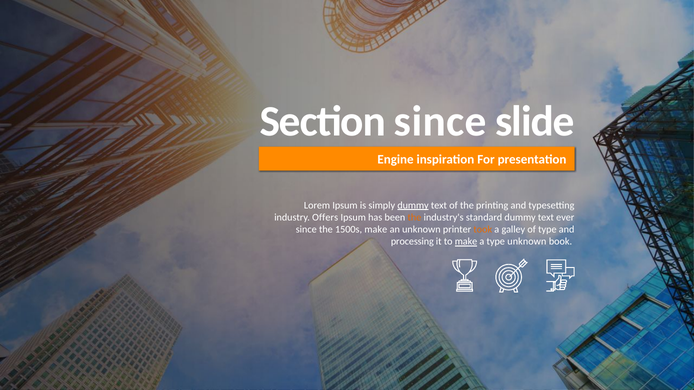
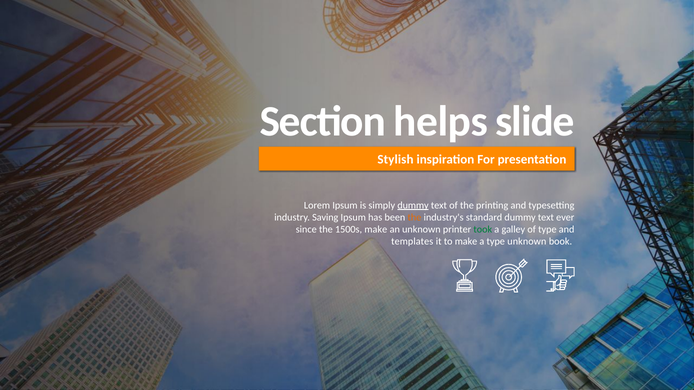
Section since: since -> helps
Engine: Engine -> Stylish
Offers: Offers -> Saving
took colour: orange -> green
processing: processing -> templates
make at (466, 242) underline: present -> none
